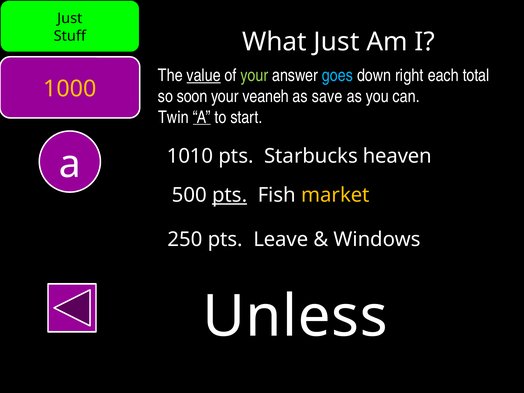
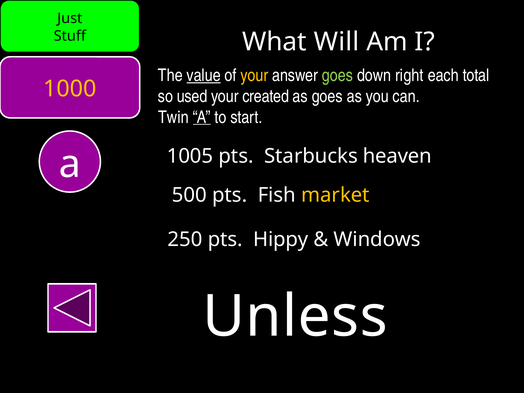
What Just: Just -> Will
your at (254, 75) colour: light green -> yellow
goes at (338, 75) colour: light blue -> light green
soon: soon -> used
veaneh: veaneh -> created
as save: save -> goes
1010: 1010 -> 1005
pts at (230, 195) underline: present -> none
Leave: Leave -> Hippy
